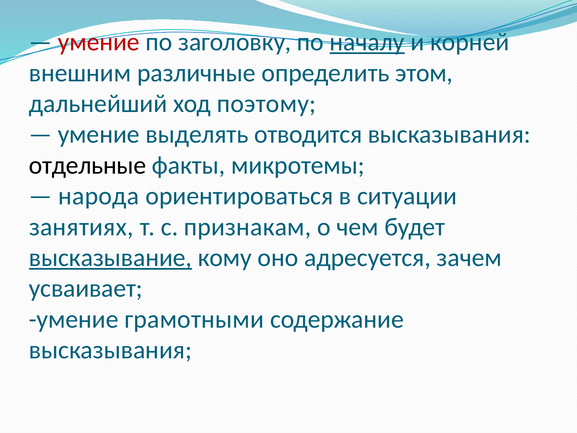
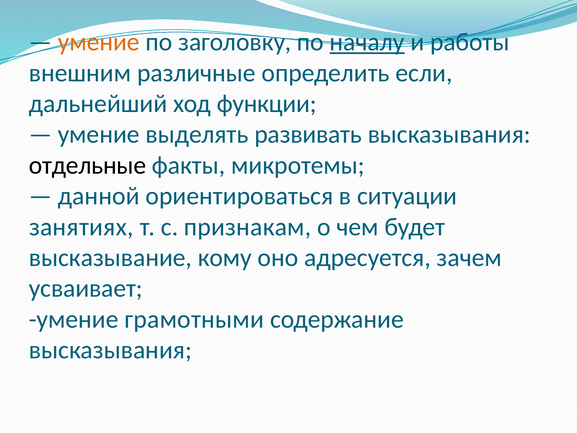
умение at (99, 42) colour: red -> orange
корней: корней -> работы
этом: этом -> если
поэтому: поэтому -> функции
отводится: отводится -> развивать
народа: народа -> данной
высказывание underline: present -> none
